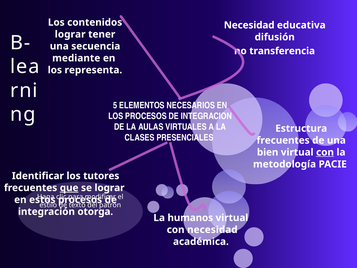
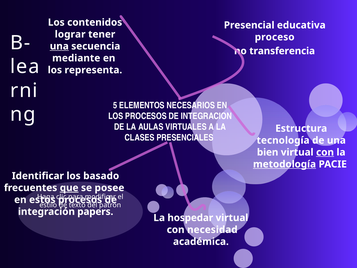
Necesidad at (249, 25): Necesidad -> Presencial
difusión: difusión -> proceso
una at (59, 46) underline: none -> present
frecuentes at (283, 140): frecuentes -> tecnología
metodología underline: none -> present
tutores: tutores -> basado
se lograr: lograr -> posee
otorga: otorga -> papers
humanos: humanos -> hospedar
